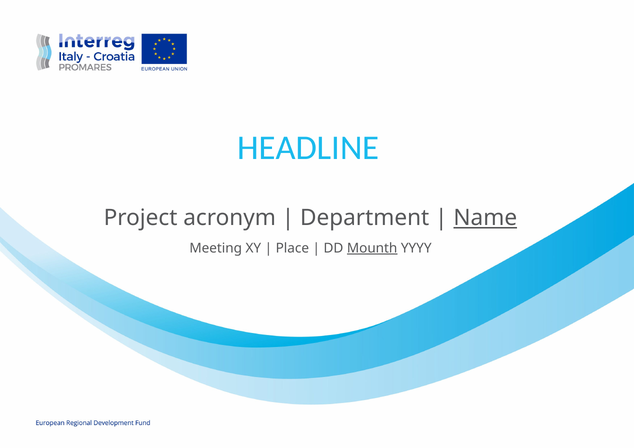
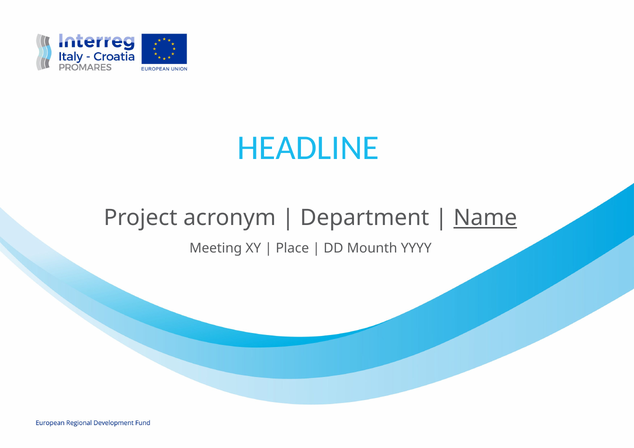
Mounth underline: present -> none
